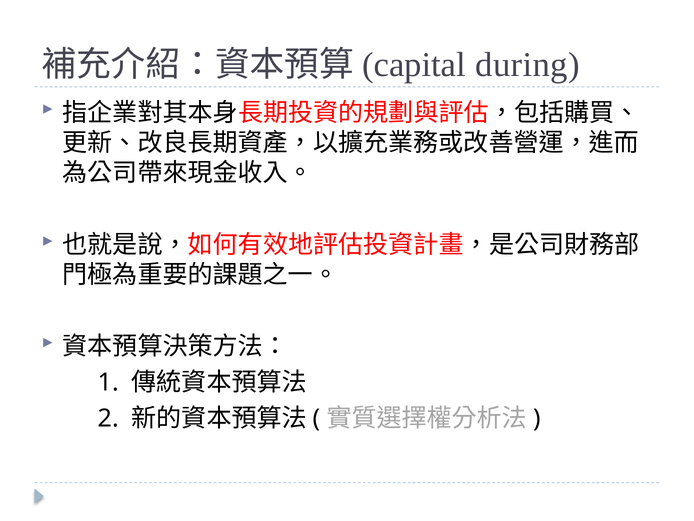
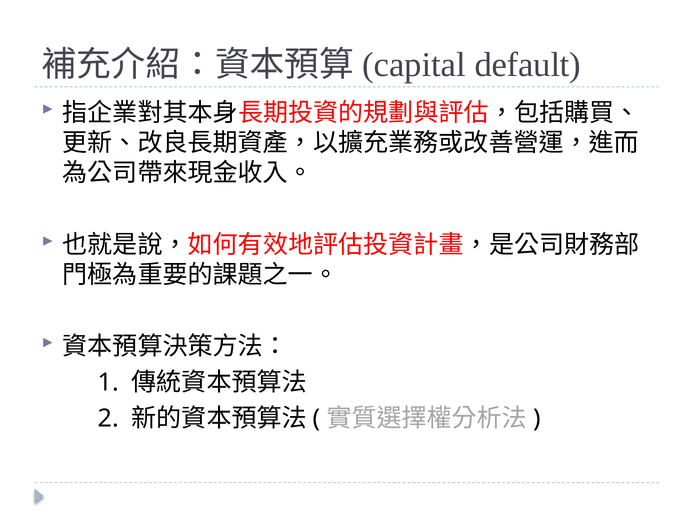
during: during -> default
